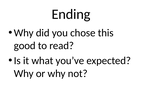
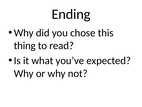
good: good -> thing
